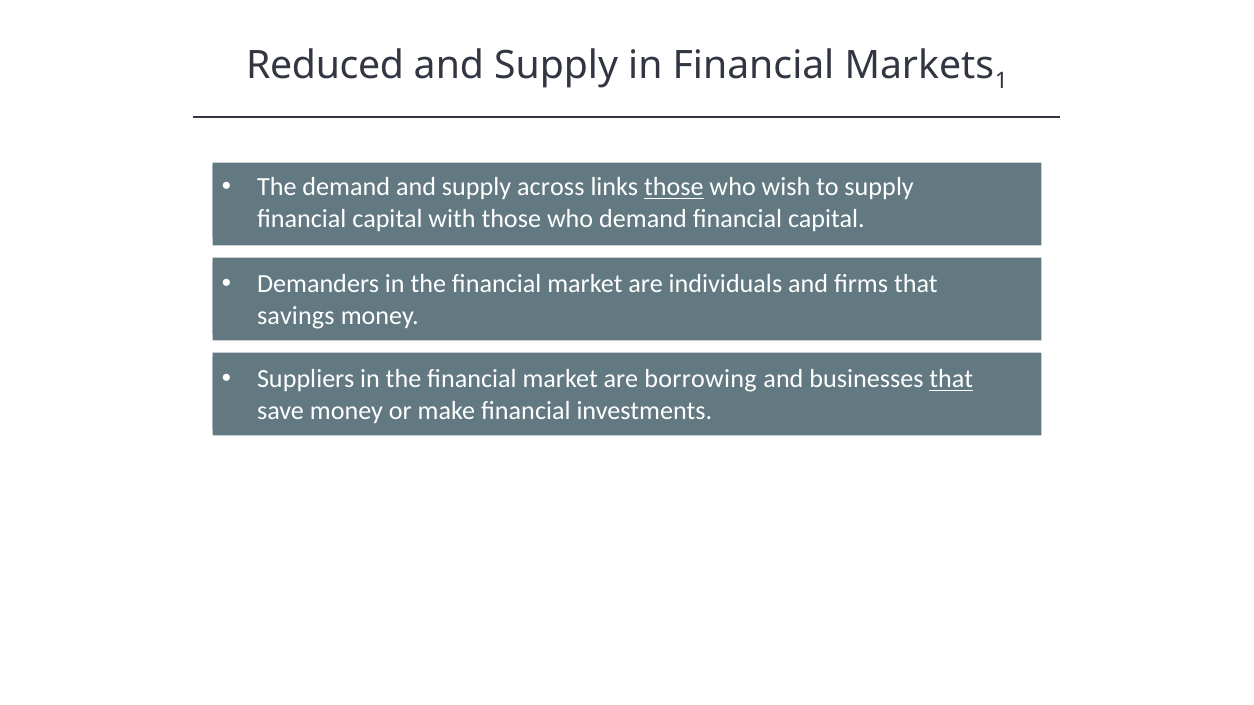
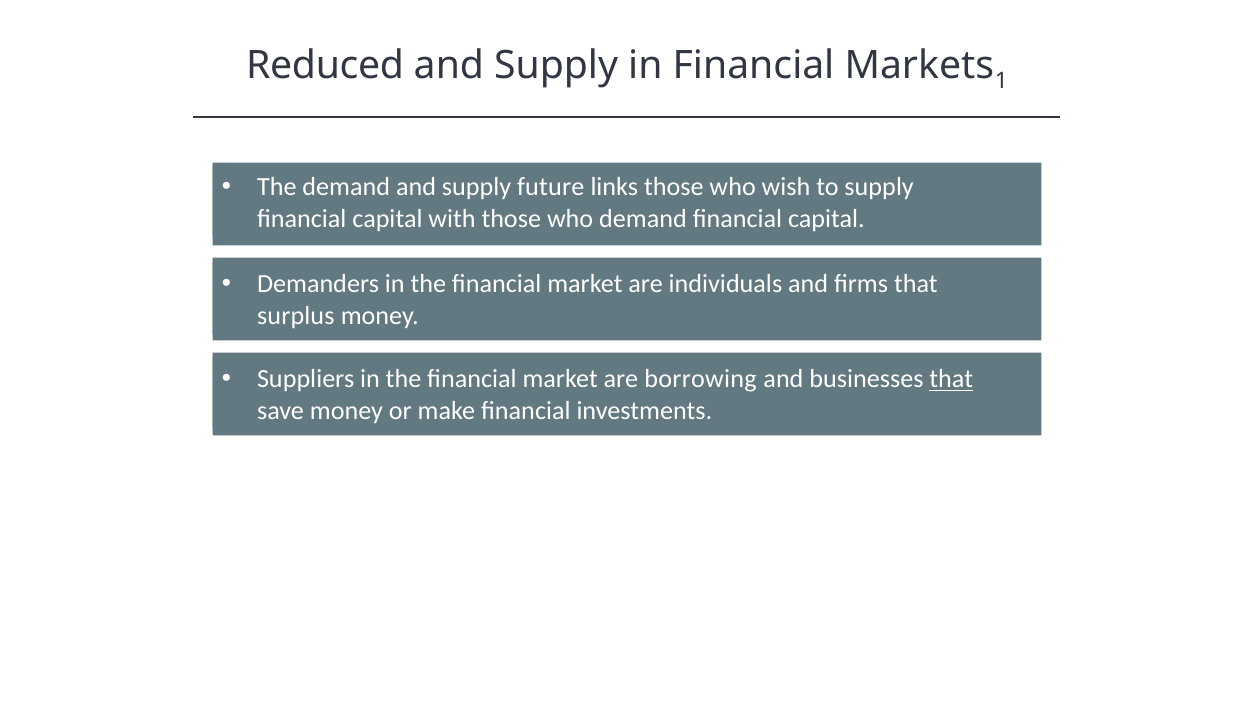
across: across -> future
those at (674, 187) underline: present -> none
savings: savings -> surplus
